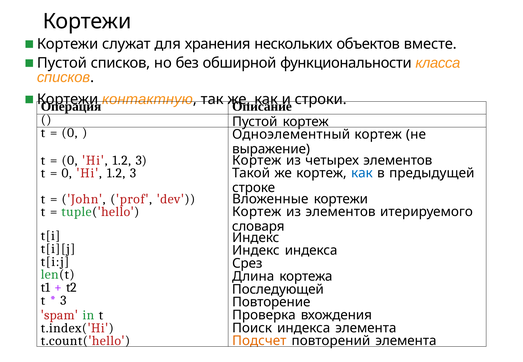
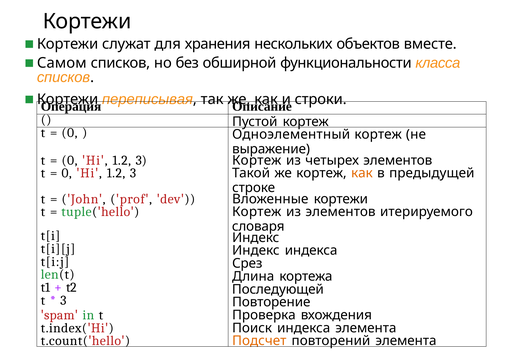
Пустой at (62, 63): Пустой -> Самом
контактную: контактную -> переписывая
как at (362, 173) colour: blue -> orange
